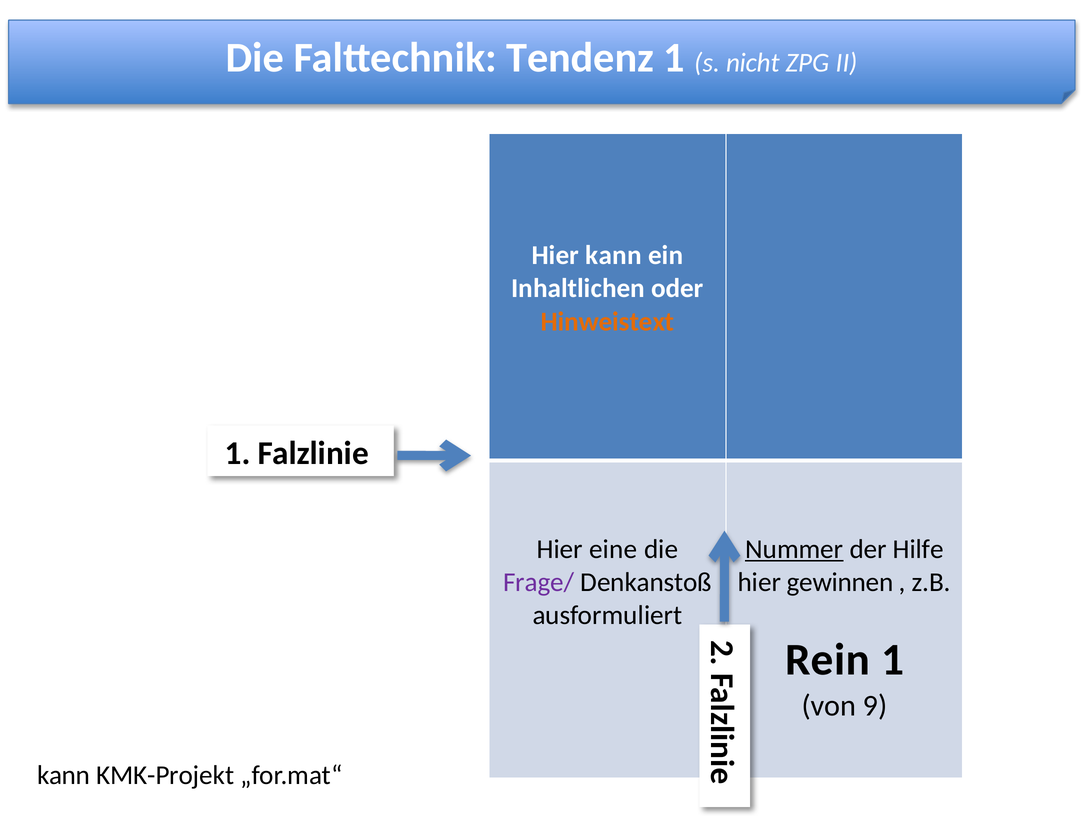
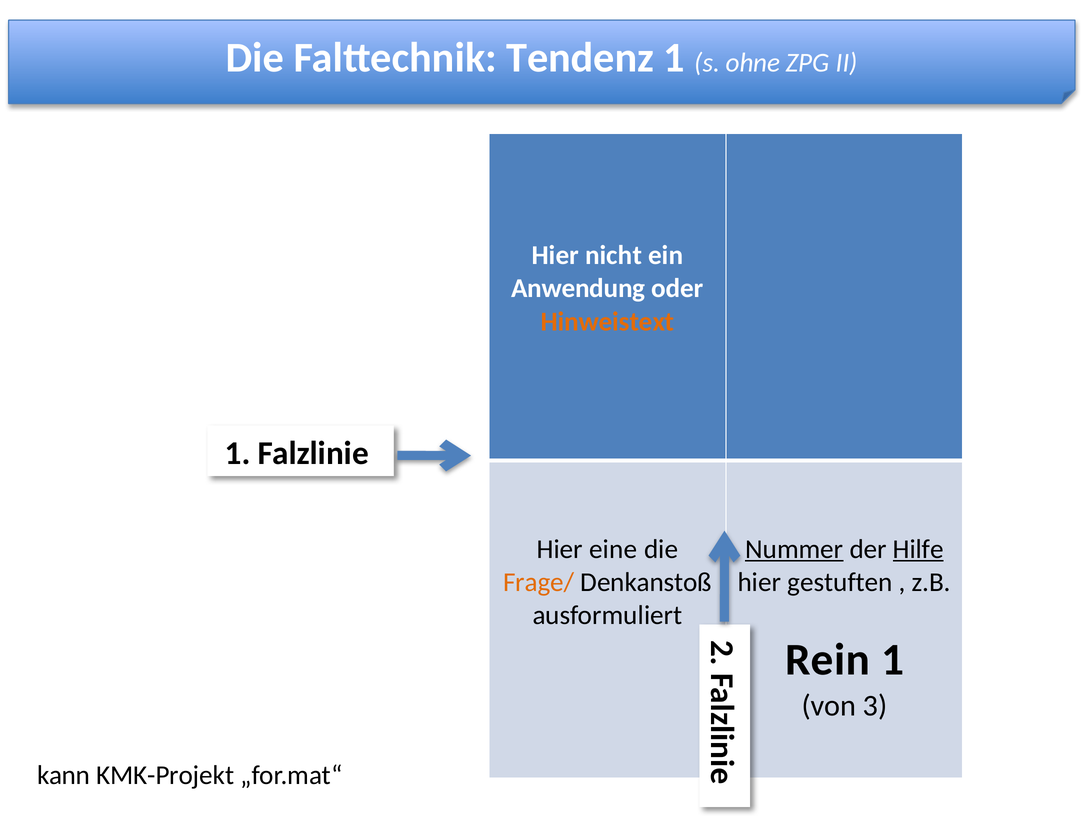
nicht: nicht -> ohne
Hier kann: kann -> nicht
Inhaltlichen: Inhaltlichen -> Anwendung
Hilfe underline: none -> present
Frage/ colour: purple -> orange
gewinnen: gewinnen -> gestuften
9: 9 -> 3
